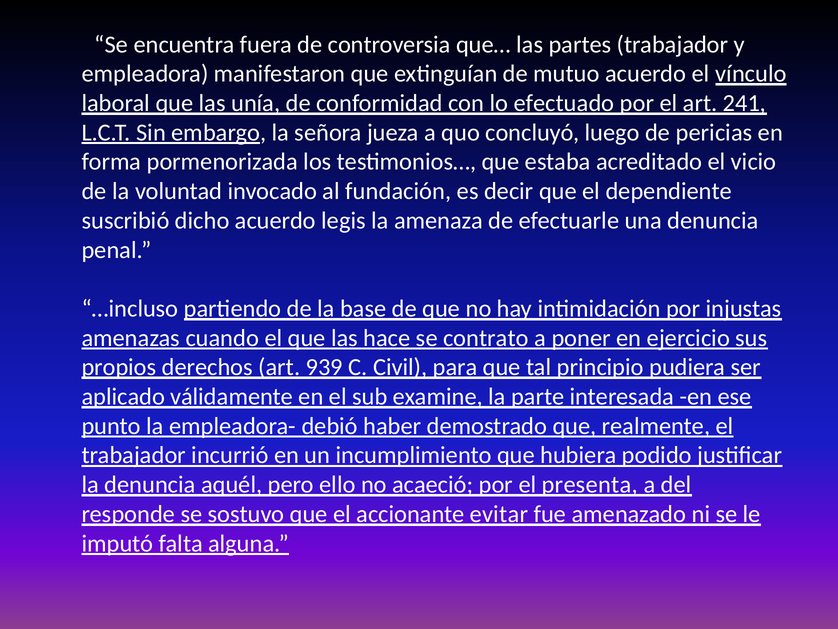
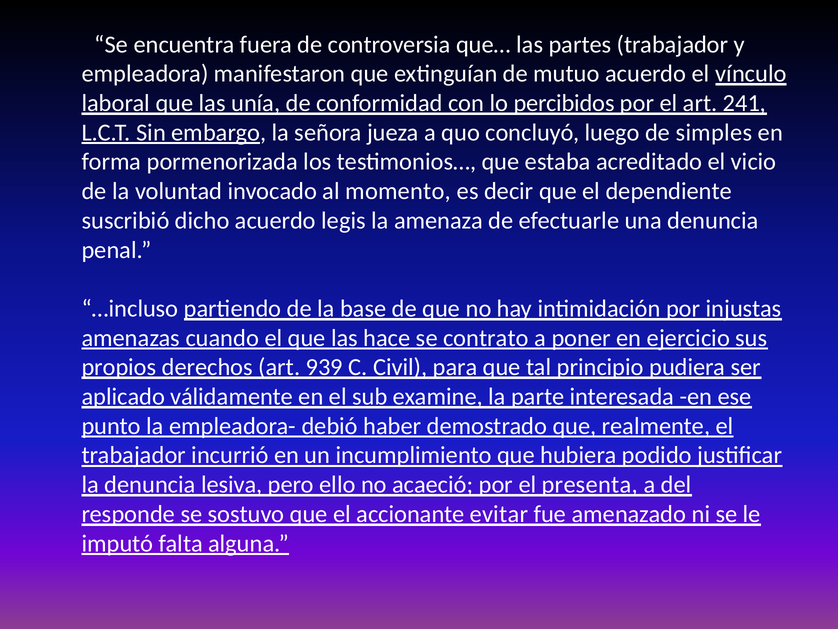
efectuado: efectuado -> percibidos
pericias: pericias -> simples
fundación: fundación -> momento
aquél: aquél -> lesiva
